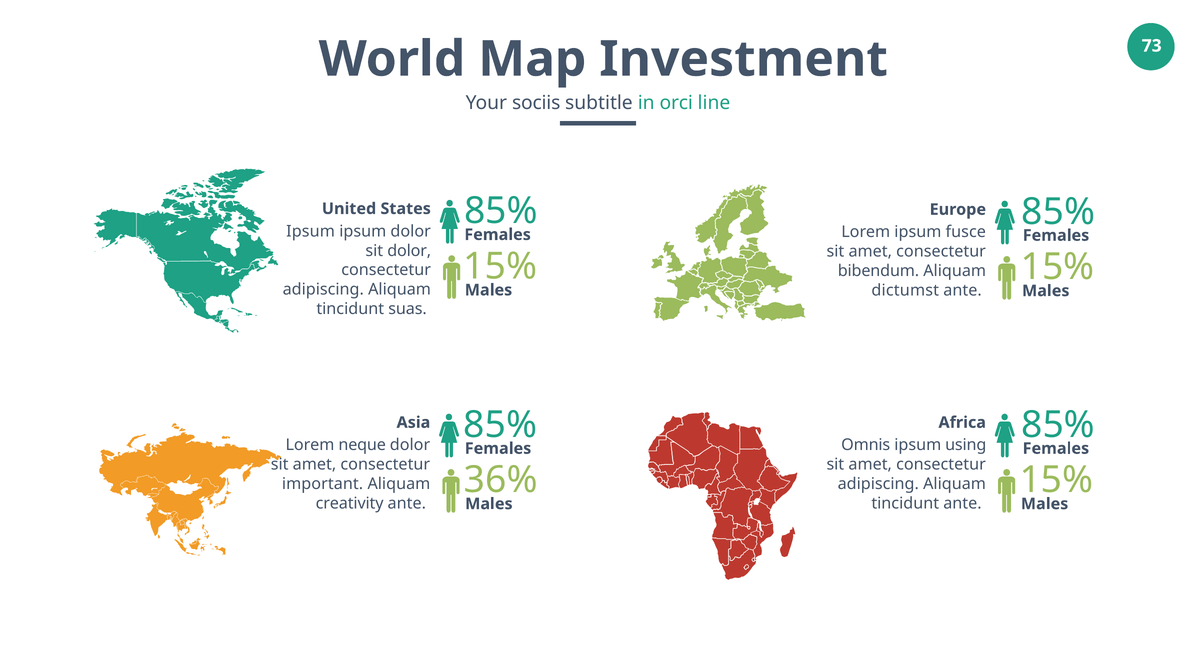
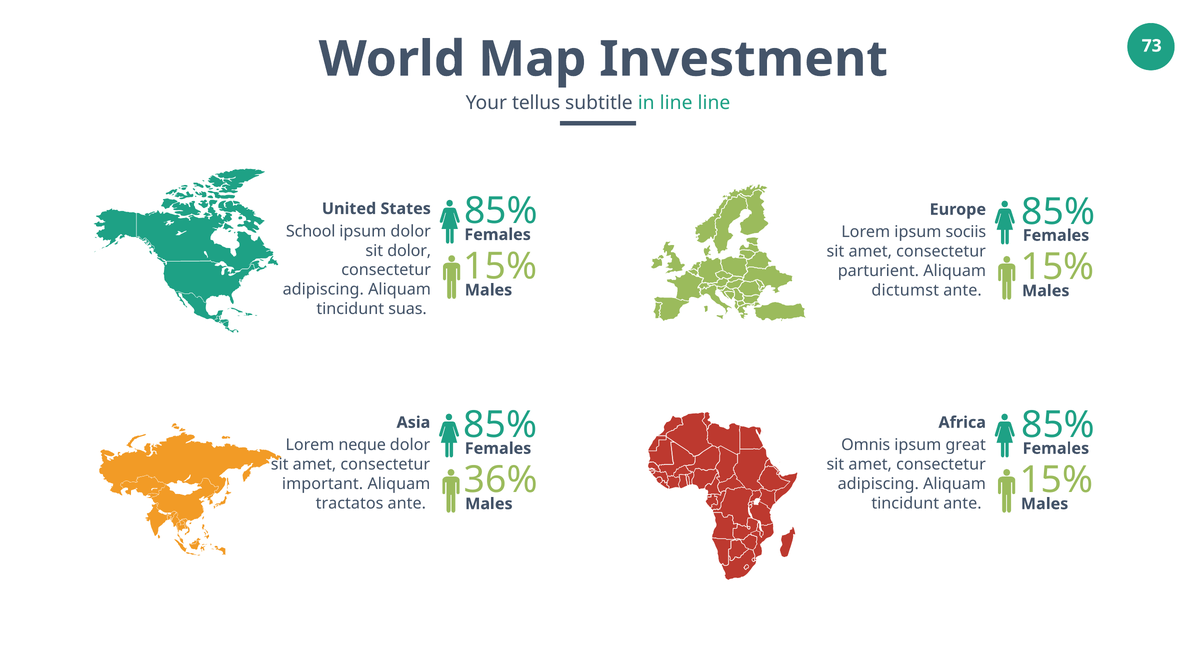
sociis: sociis -> tellus
in orci: orci -> line
Ipsum at (311, 231): Ipsum -> School
fusce: fusce -> sociis
bibendum: bibendum -> parturient
using: using -> great
creativity: creativity -> tractatos
